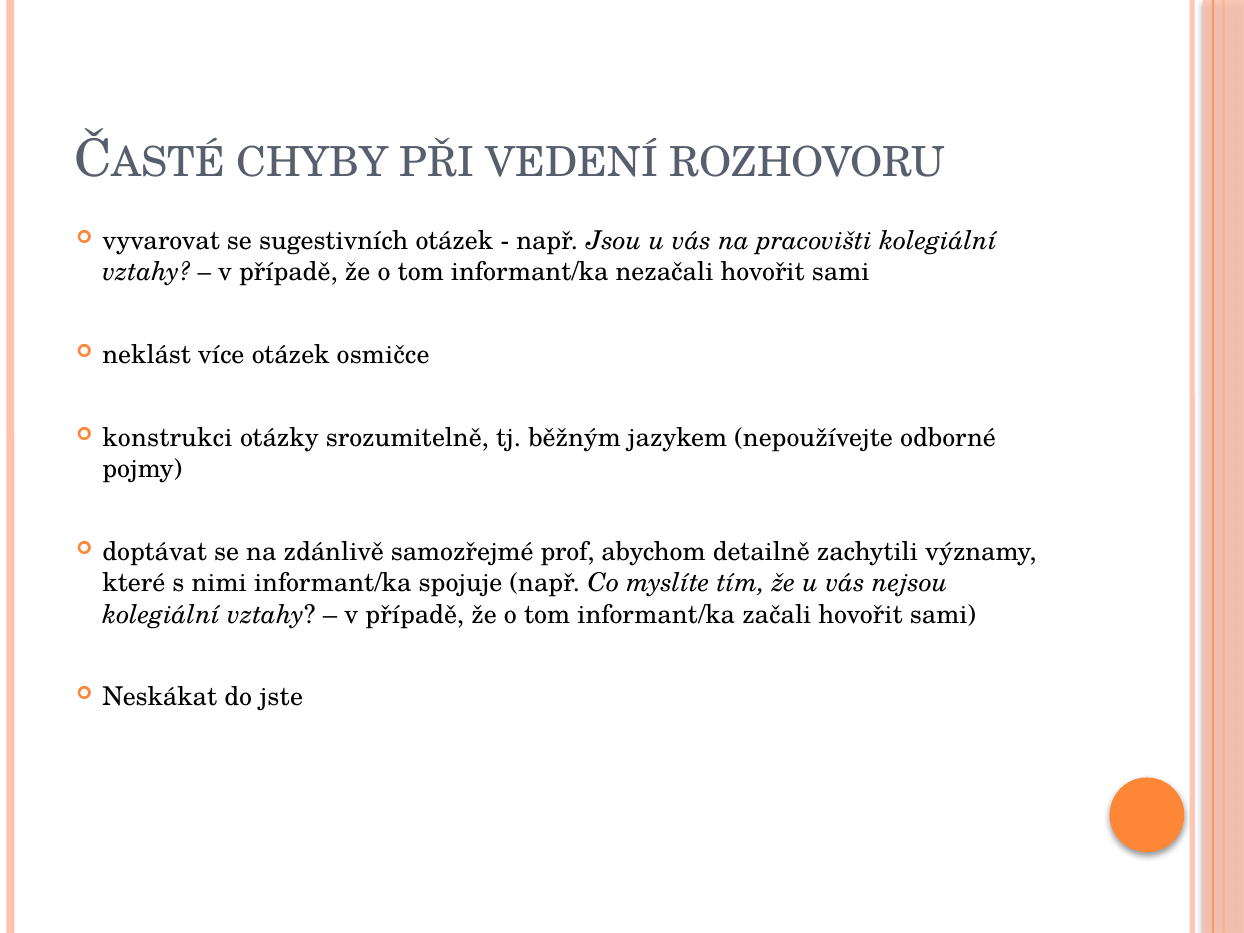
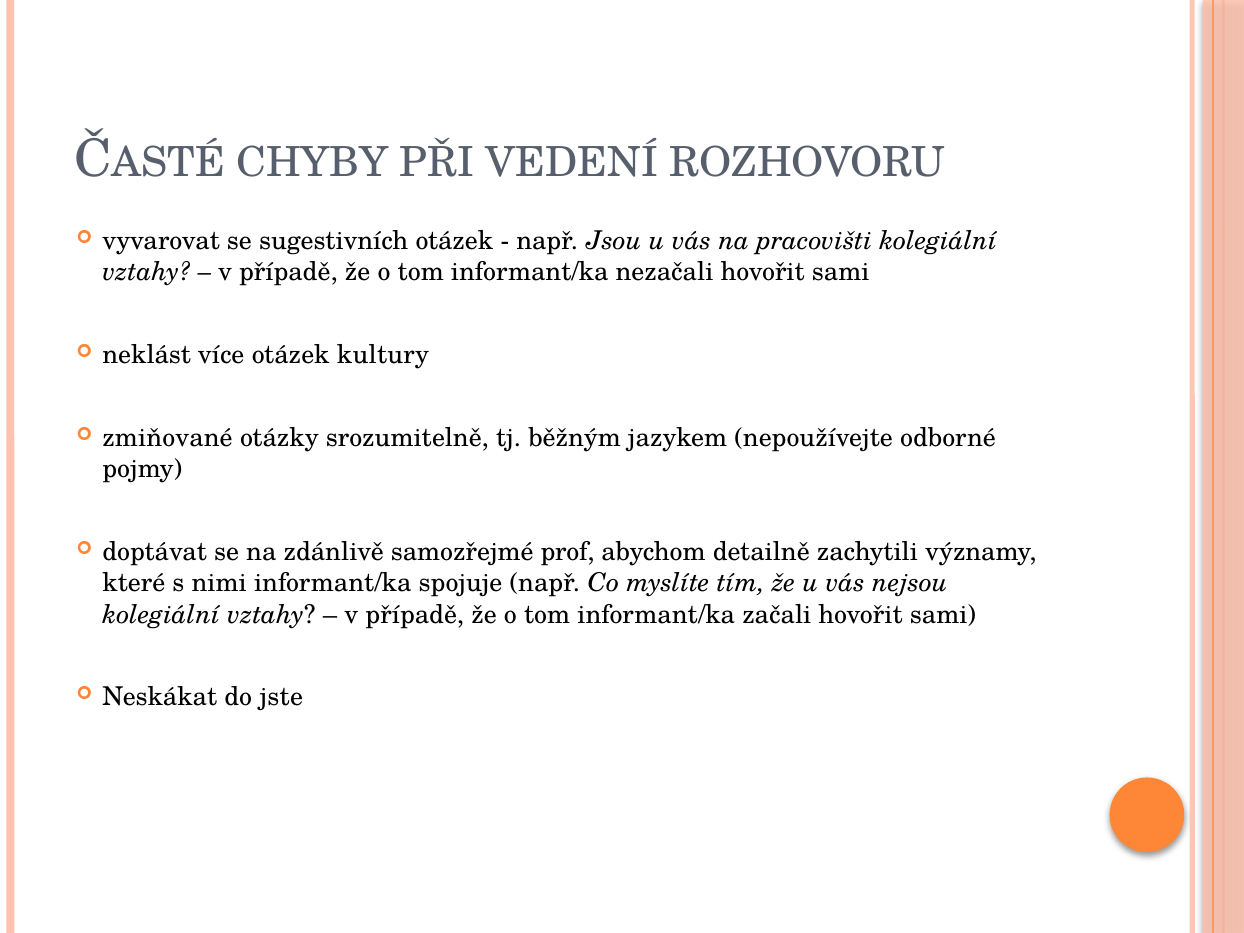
osmičce: osmičce -> kultury
konstrukci: konstrukci -> zmiňované
